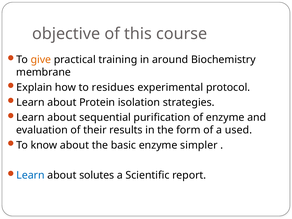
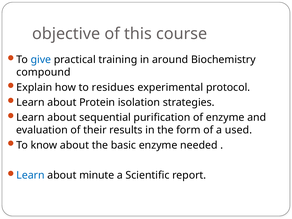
give colour: orange -> blue
membrane: membrane -> compound
simpler: simpler -> needed
solutes: solutes -> minute
